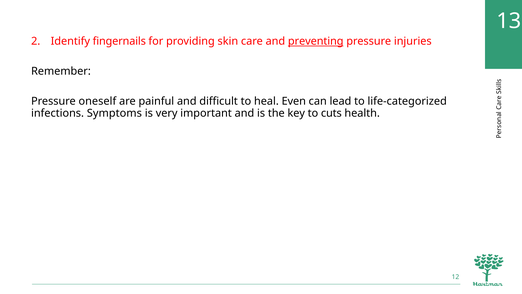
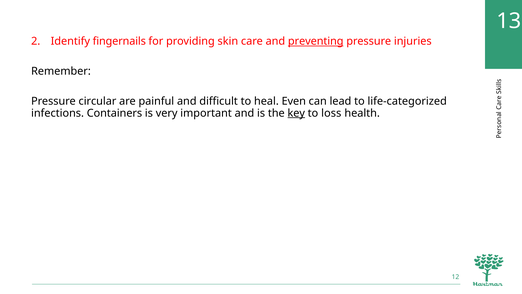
oneself: oneself -> circular
Symptoms: Symptoms -> Containers
key underline: none -> present
cuts: cuts -> loss
